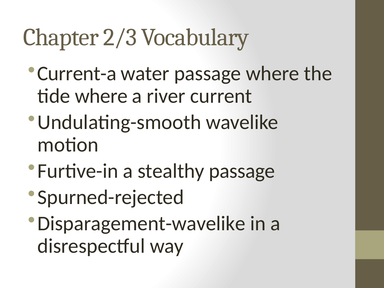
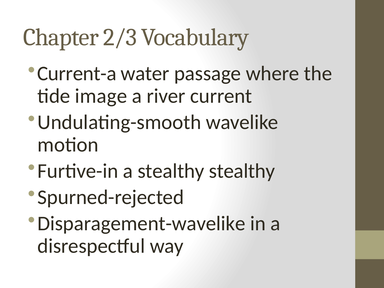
tide where: where -> image
stealthy passage: passage -> stealthy
